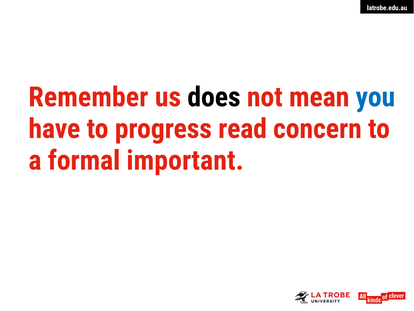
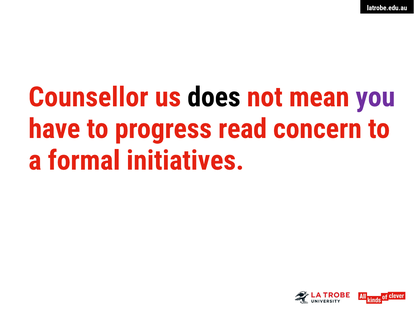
Remember: Remember -> Counsellor
you colour: blue -> purple
important: important -> initiatives
